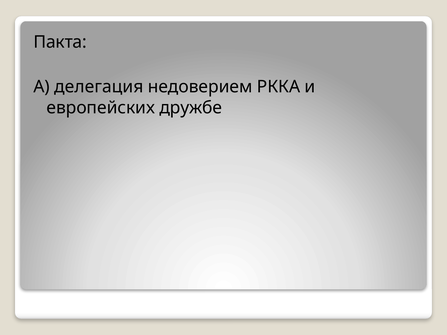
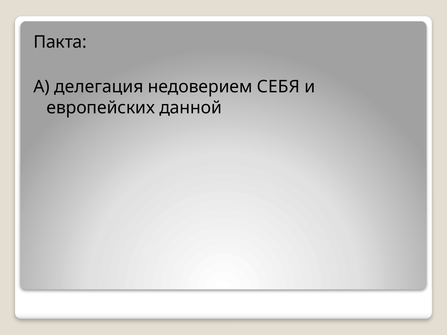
РККА: РККА -> СЕБЯ
дружбе: дружбе -> данной
